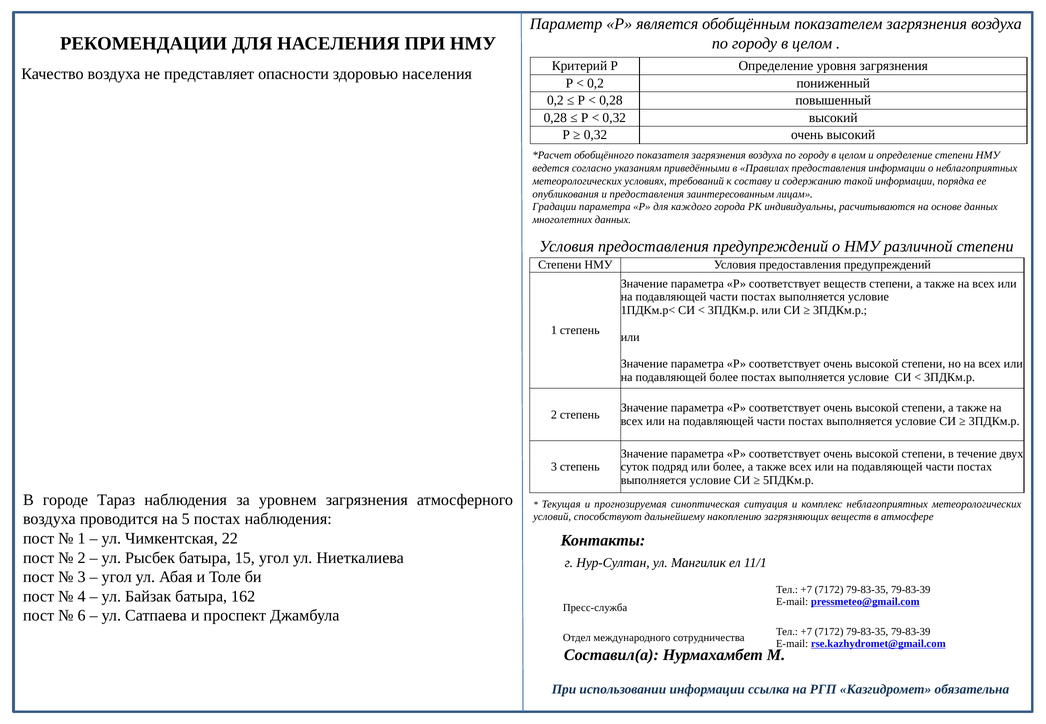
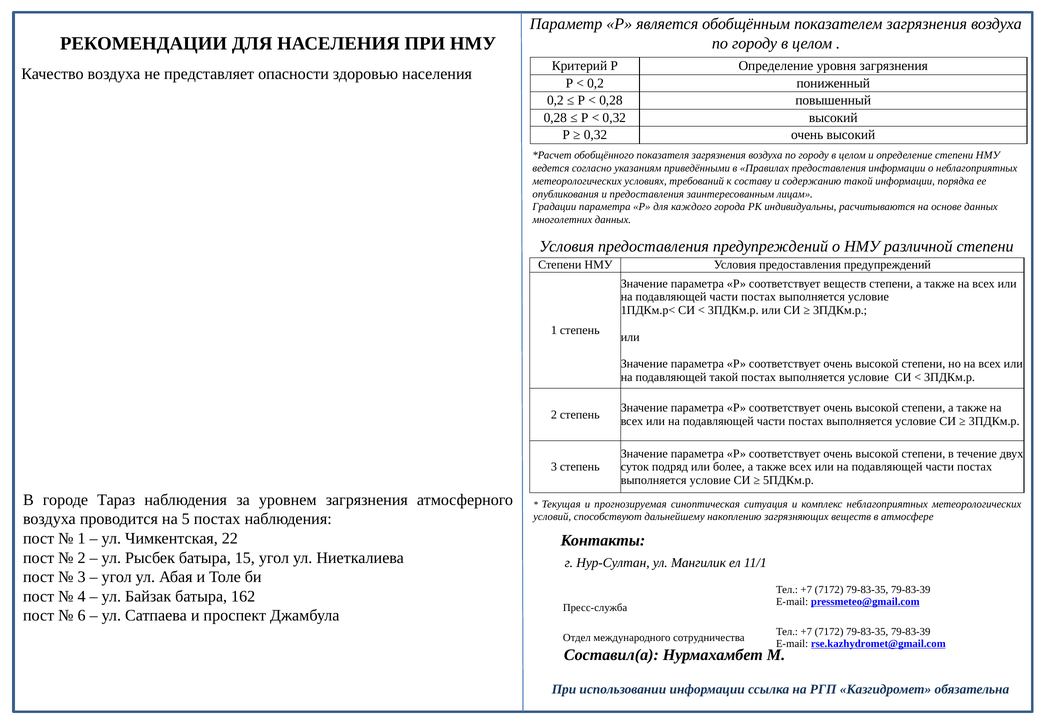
подавляющей более: более -> такой
